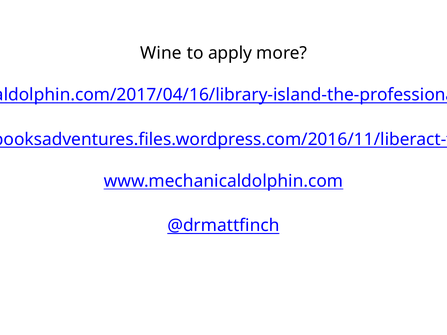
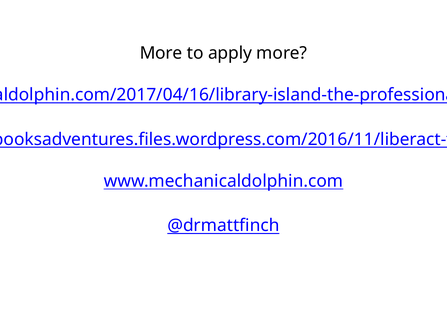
Wine at (161, 53): Wine -> More
